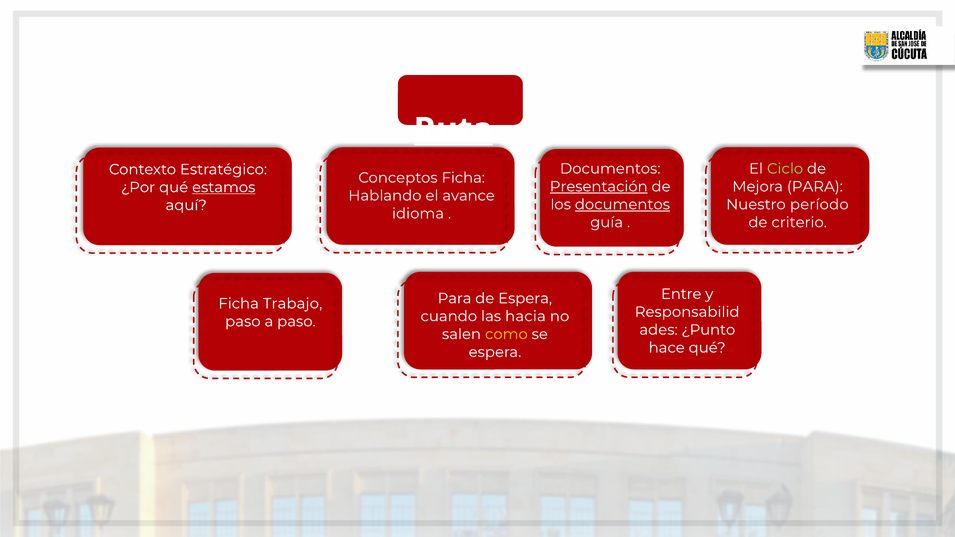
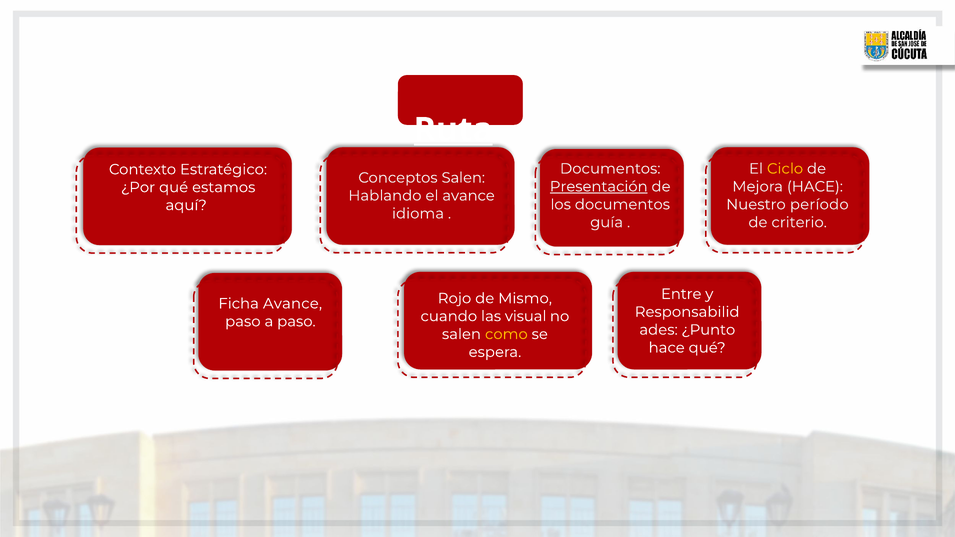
Ciclo colour: light green -> yellow
Conceptos Ficha: Ficha -> Salen
Mejora PARA: PARA -> HACE
estamos underline: present -> none
documentos at (622, 205) underline: present -> none
Para at (455, 298): Para -> Rojo
de Espera: Espera -> Mismo
Ficha Trabajo: Trabajo -> Avance
hacia: hacia -> visual
